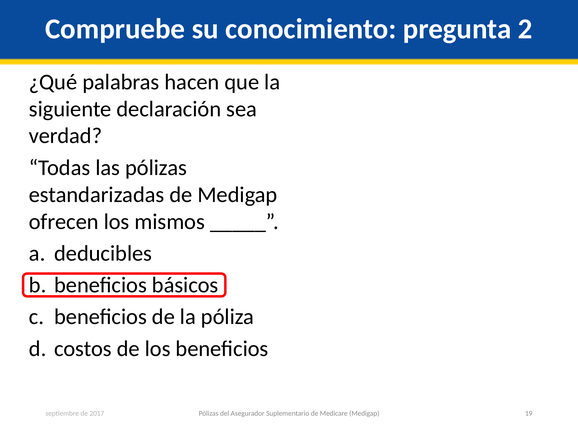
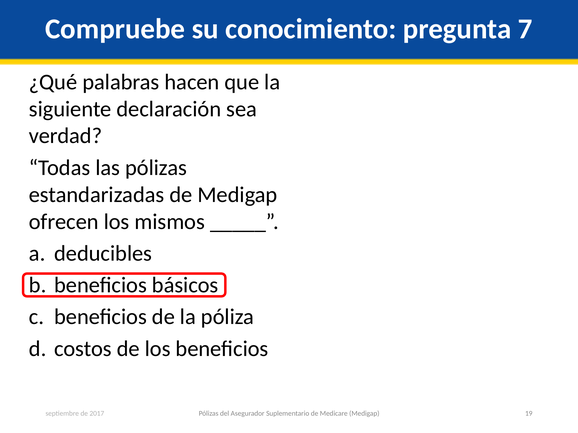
2: 2 -> 7
